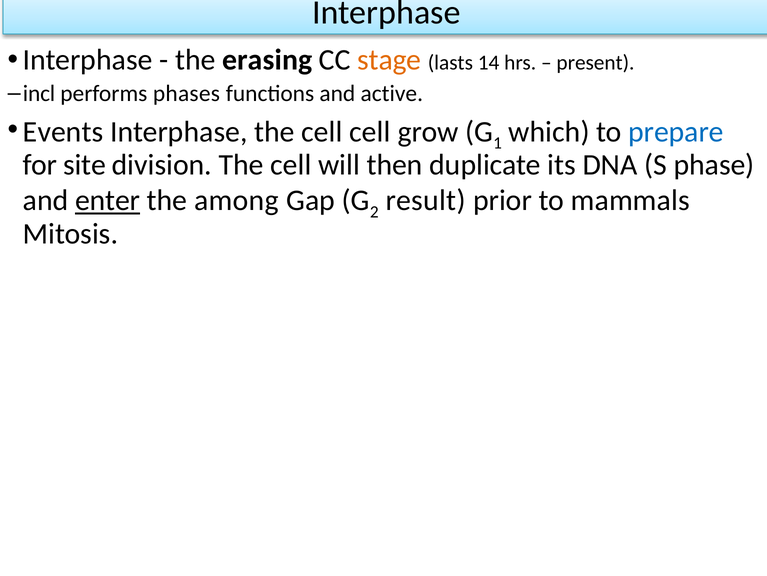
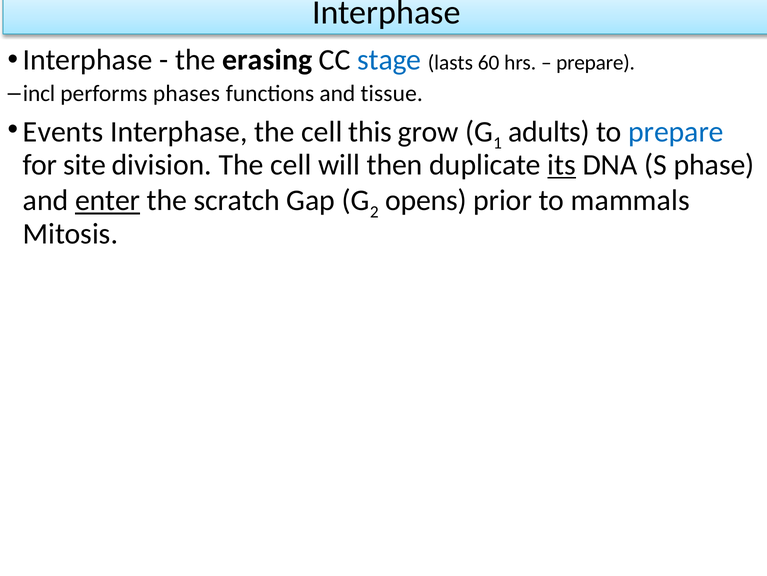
stage colour: orange -> blue
14: 14 -> 60
present at (595, 63): present -> prepare
active: active -> tissue
cell cell: cell -> this
which: which -> adults
its underline: none -> present
among: among -> scratch
result: result -> opens
